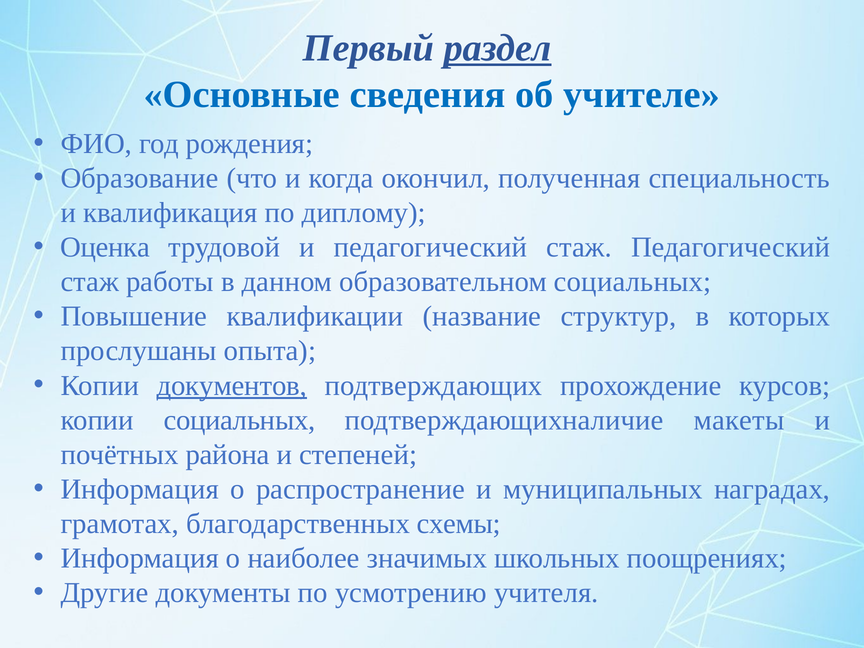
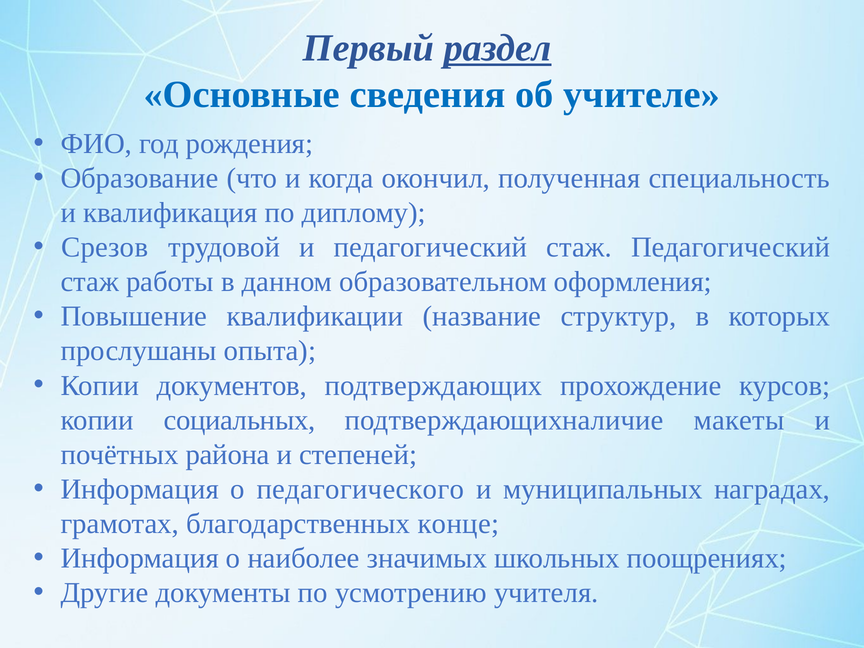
Оценка: Оценка -> Срезов
образовательном социальных: социальных -> оформления
документов underline: present -> none
распространение: распространение -> педагогического
схемы: схемы -> конце
